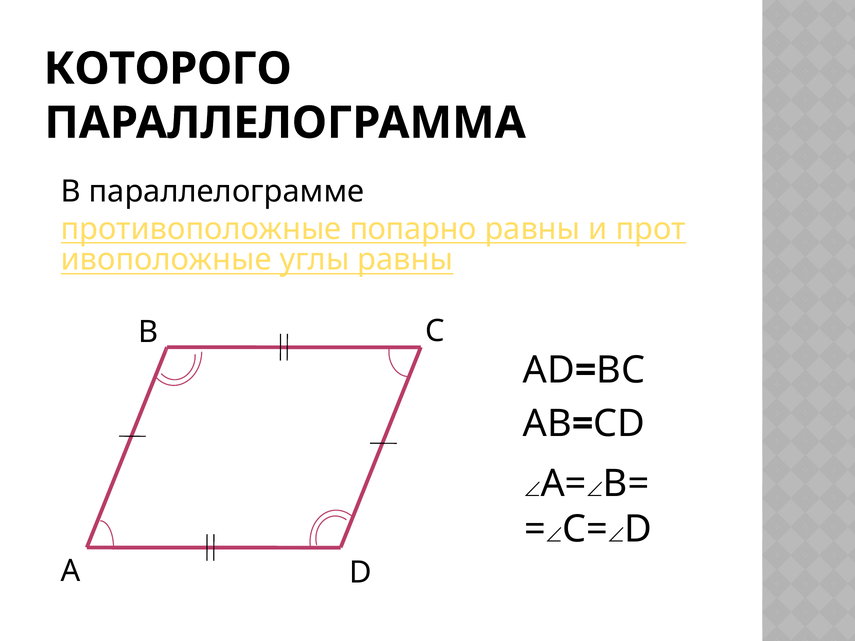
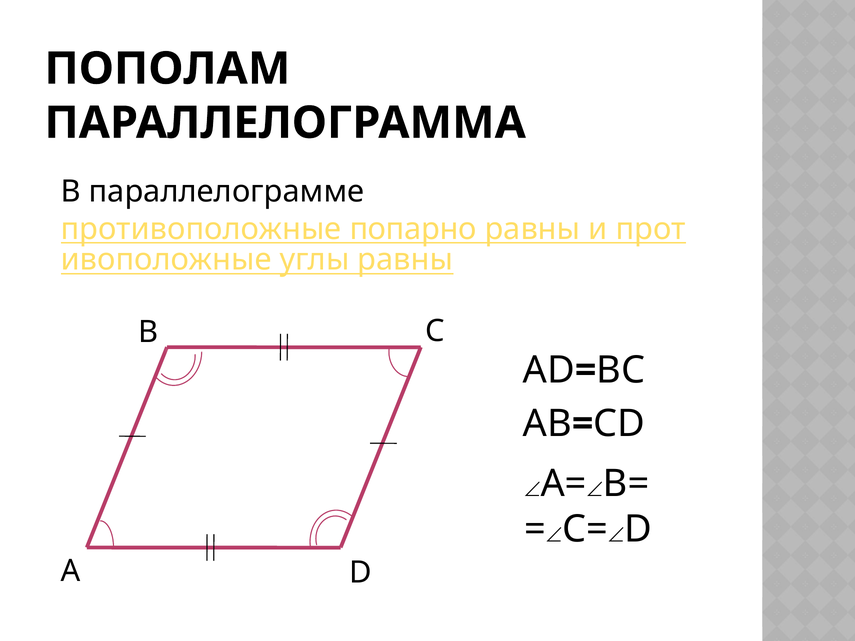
КОТОРОГО: КОТОРОГО -> ПОПОЛАМ
